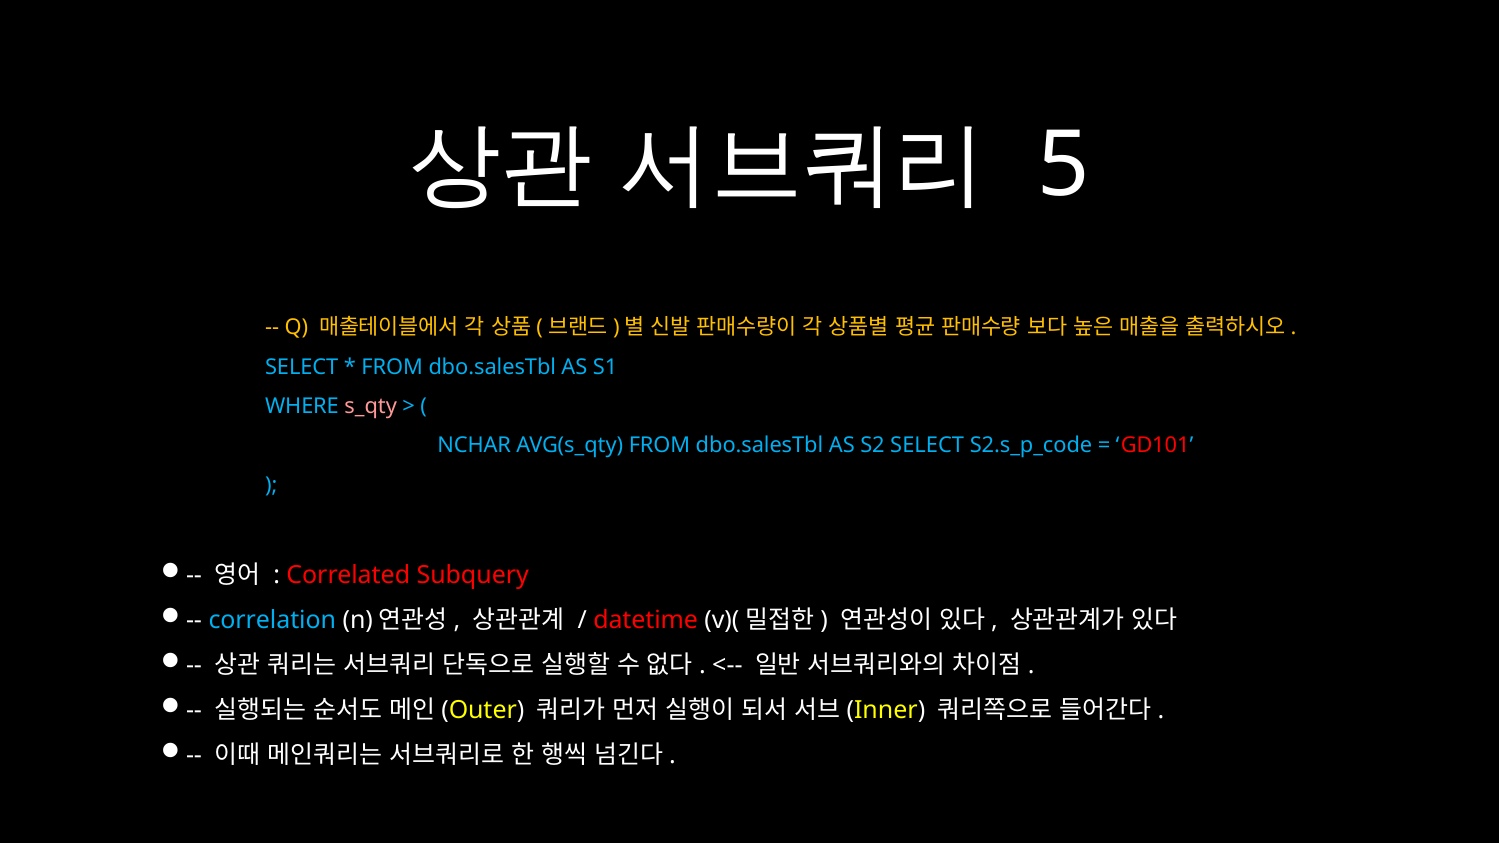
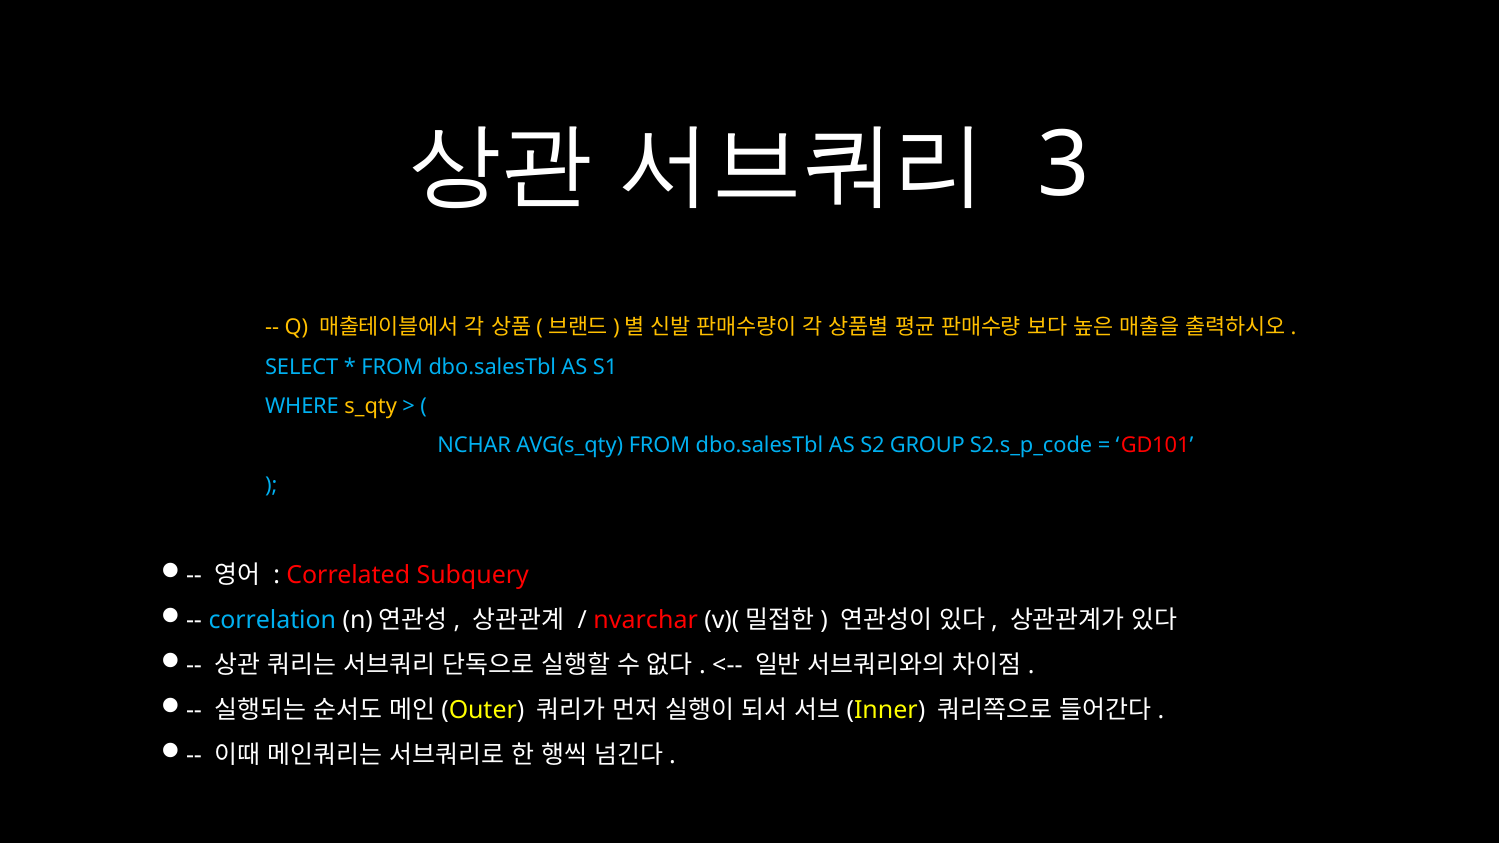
5: 5 -> 3
s_qty colour: pink -> yellow
S2 SELECT: SELECT -> GROUP
datetime: datetime -> nvarchar
